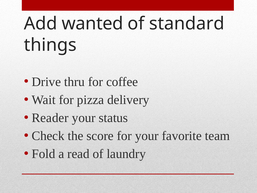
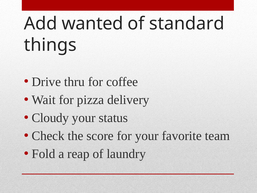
Reader: Reader -> Cloudy
read: read -> reap
